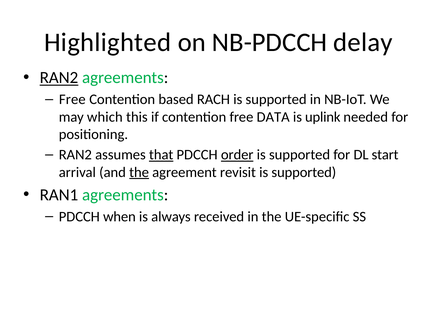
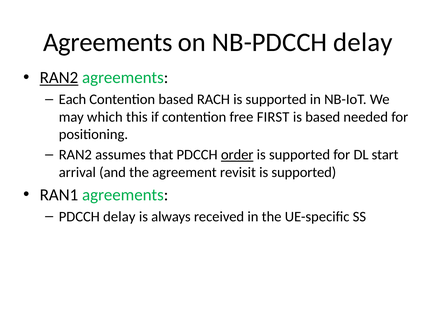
Highlighted at (108, 42): Highlighted -> Agreements
Free at (72, 99): Free -> Each
DATA: DATA -> FIRST
is uplink: uplink -> based
that underline: present -> none
the at (139, 172) underline: present -> none
PDCCH when: when -> delay
